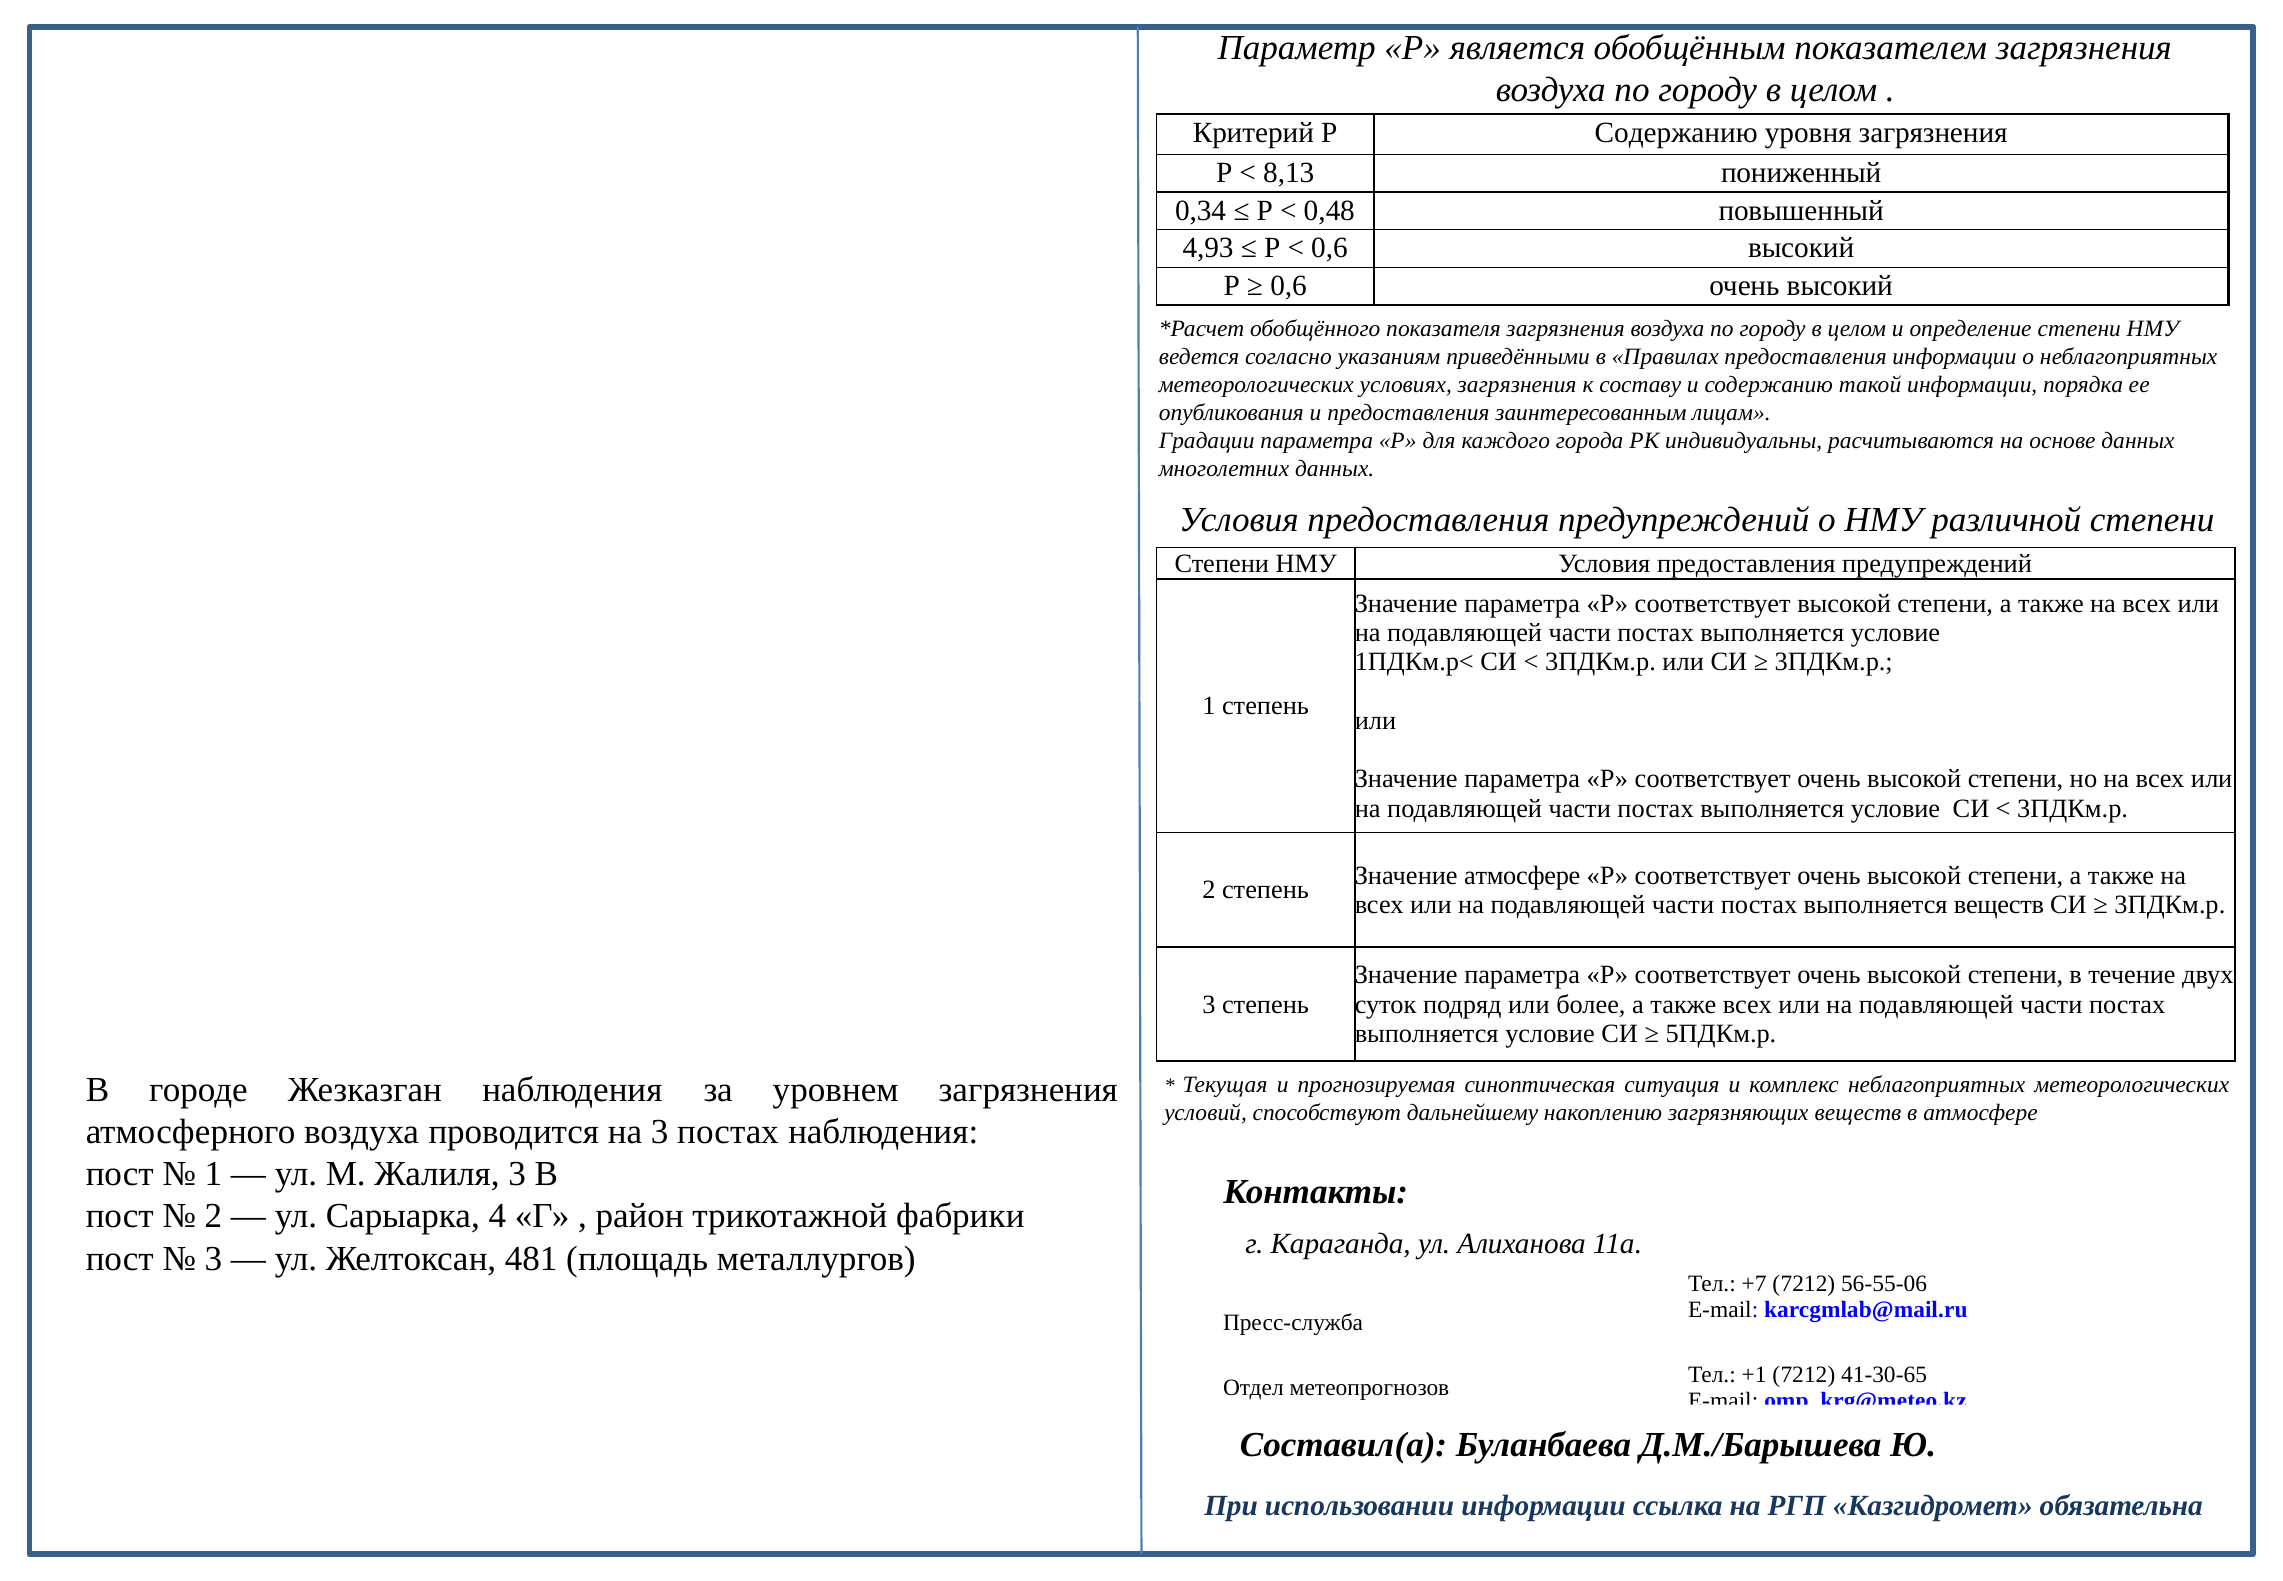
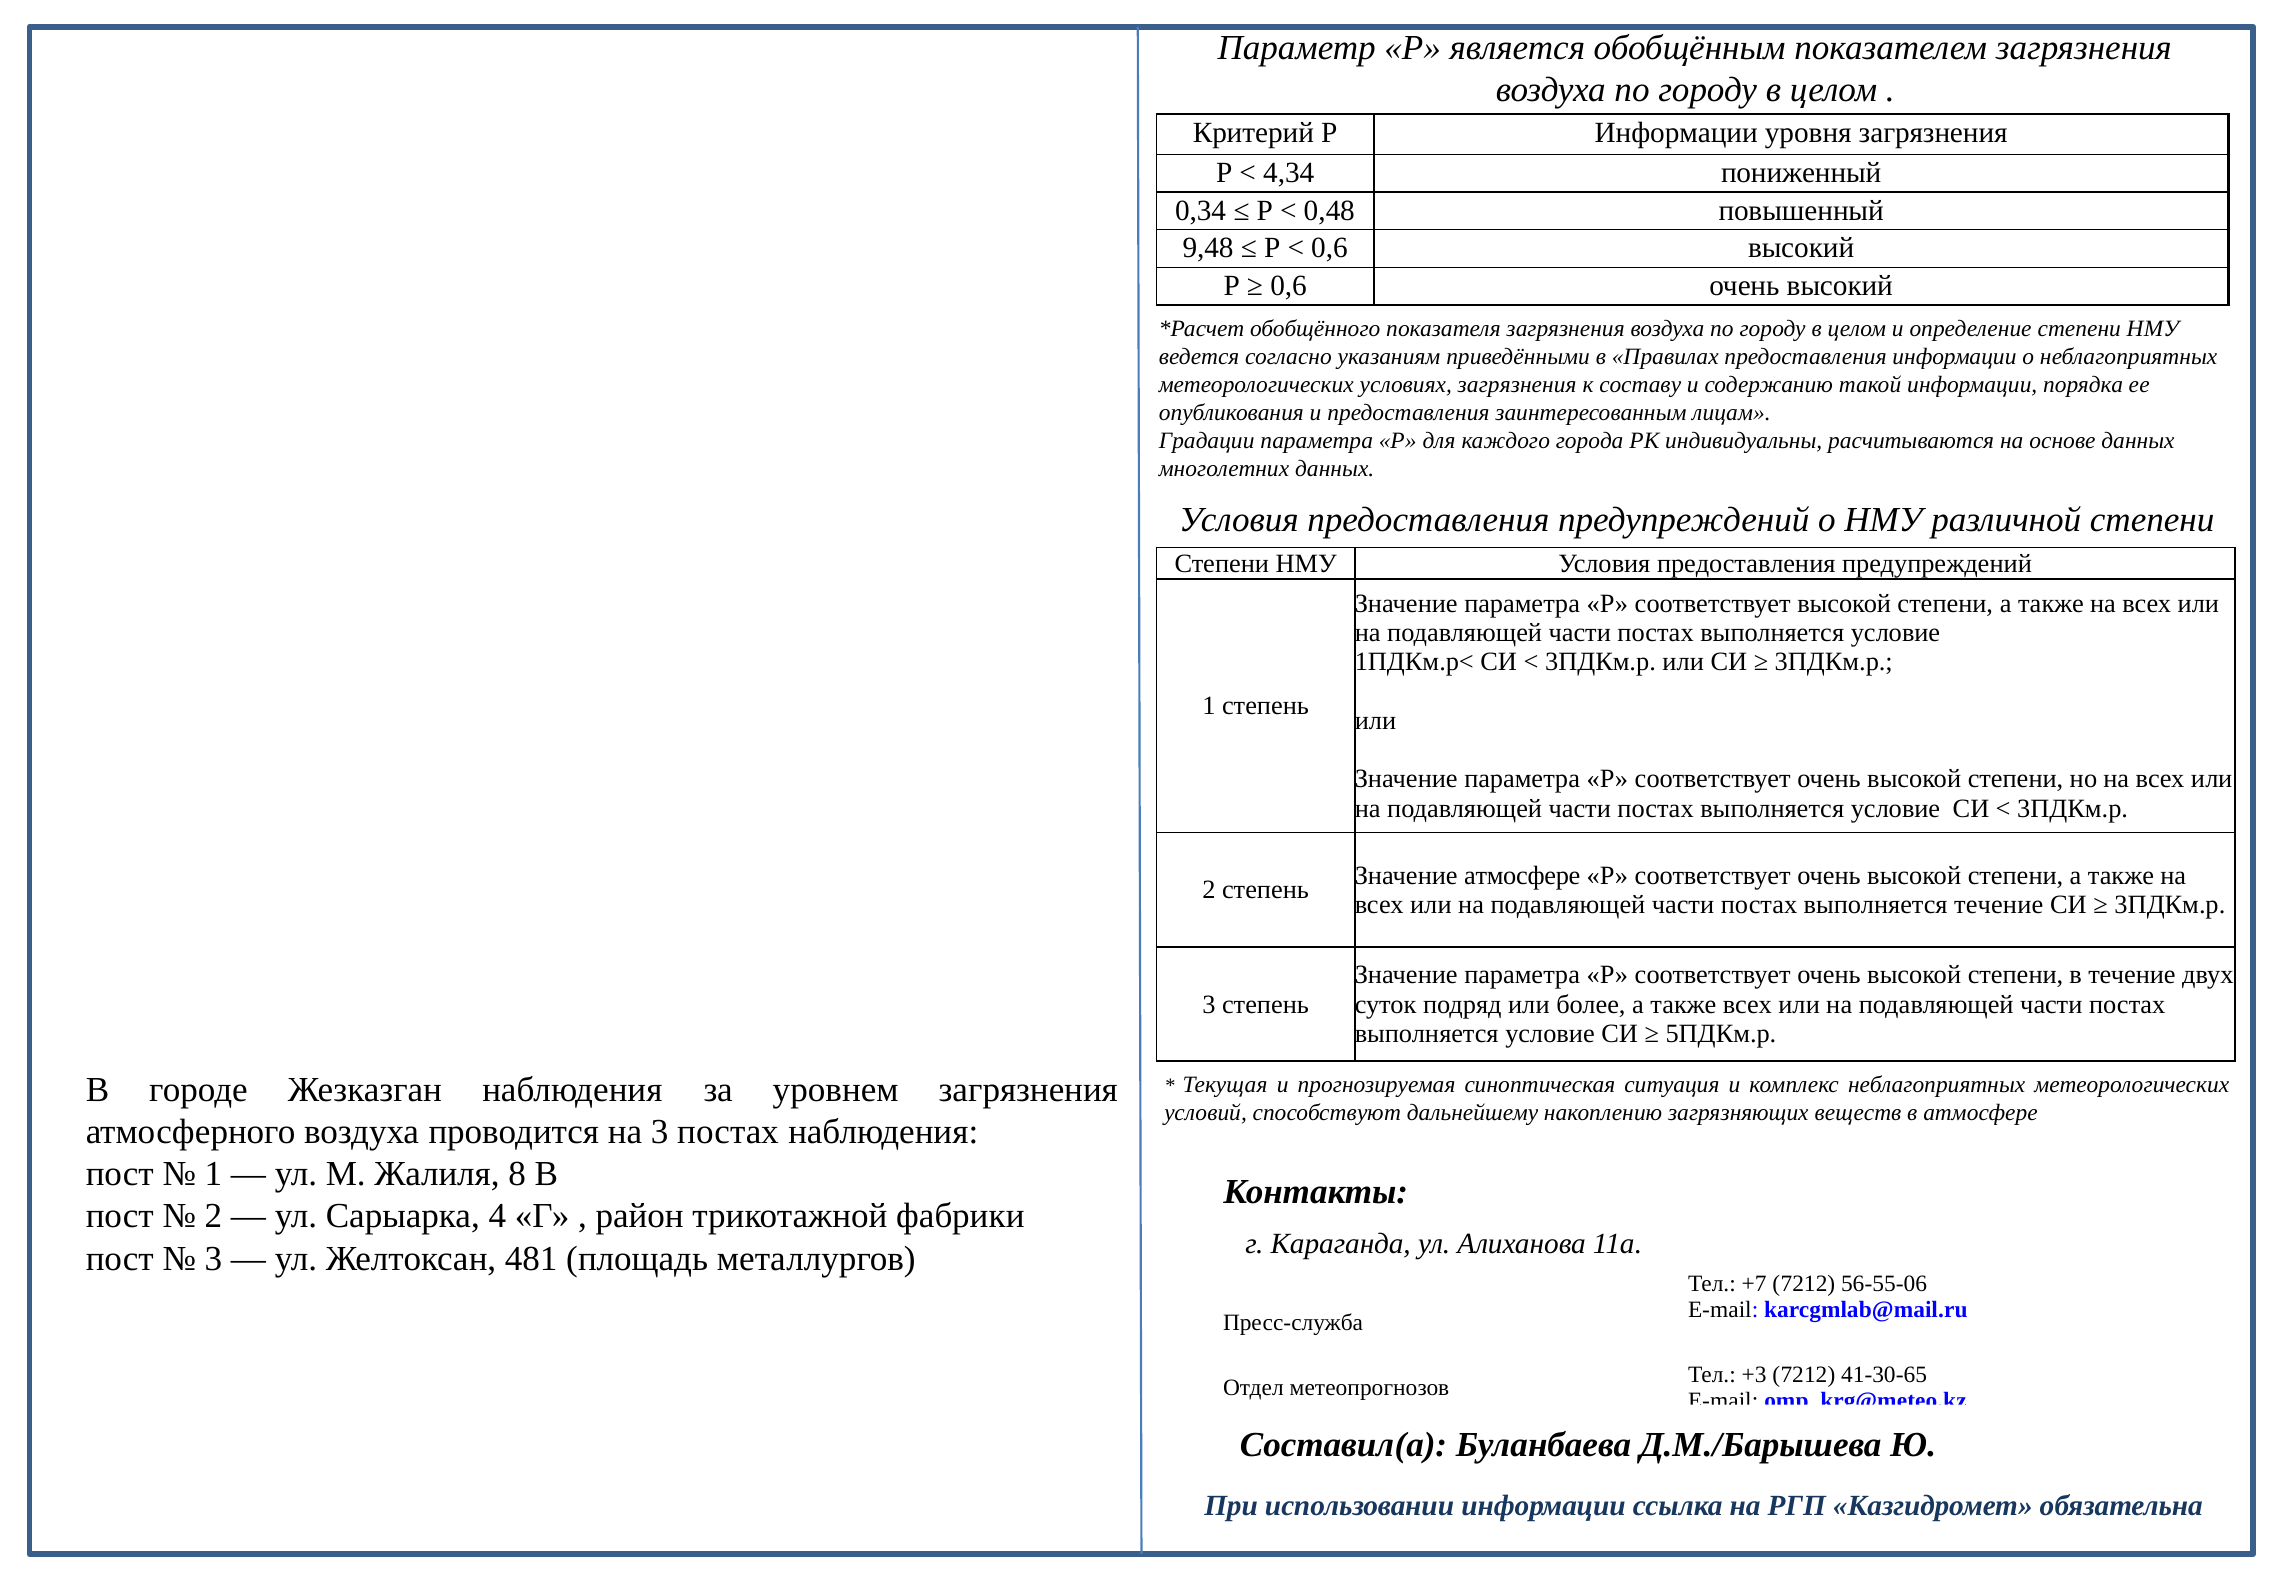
Р Содержанию: Содержанию -> Информации
8,13: 8,13 -> 4,34
4,93: 4,93 -> 9,48
выполняется веществ: веществ -> течение
Жалиля 3: 3 -> 8
+1: +1 -> +3
